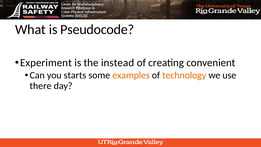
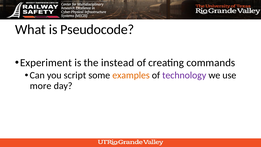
convenient: convenient -> commands
starts: starts -> script
technology colour: orange -> purple
there: there -> more
